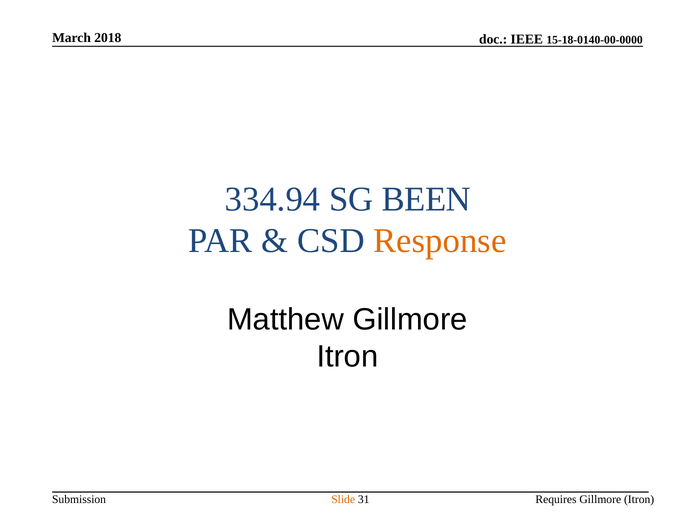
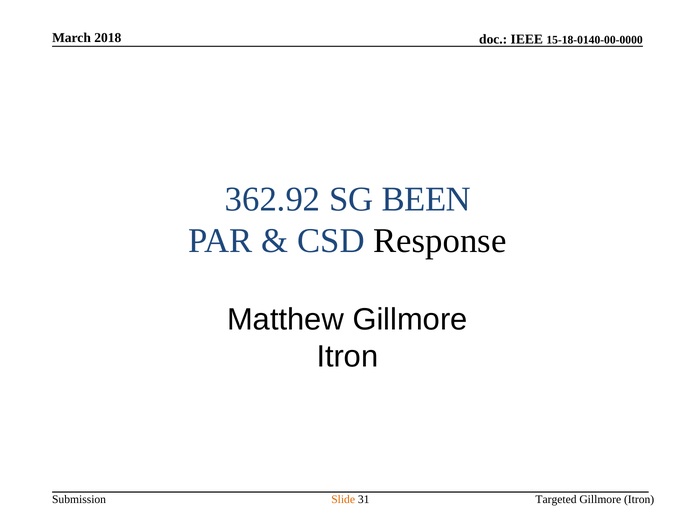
334.94: 334.94 -> 362.92
Response colour: orange -> black
Requires: Requires -> Targeted
